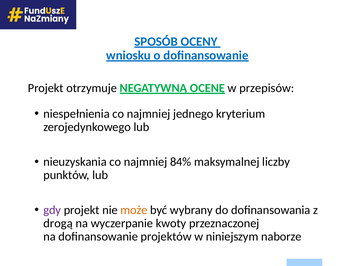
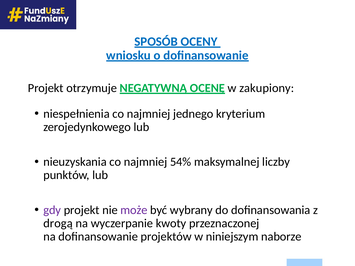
przepisów: przepisów -> zakupiony
84%: 84% -> 54%
może colour: orange -> purple
